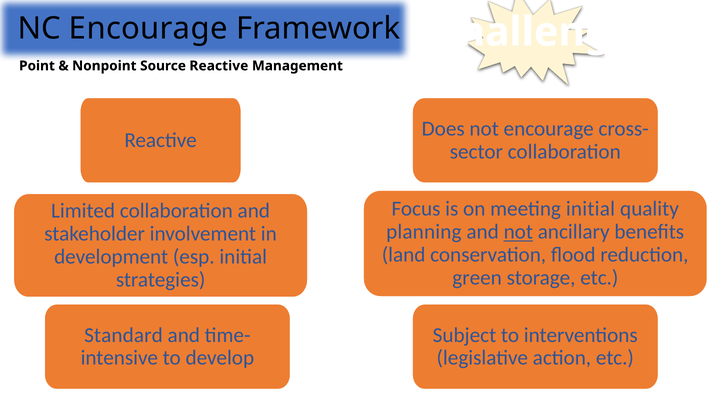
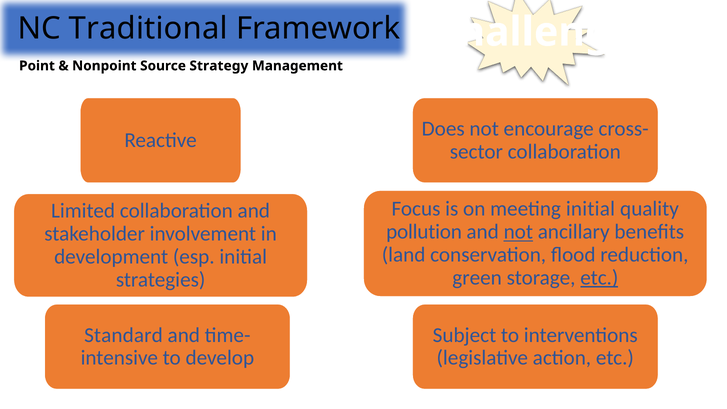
NC Encourage: Encourage -> Traditional
Source Reactive: Reactive -> Strategy
planning: planning -> pollution
etc at (599, 278) underline: none -> present
